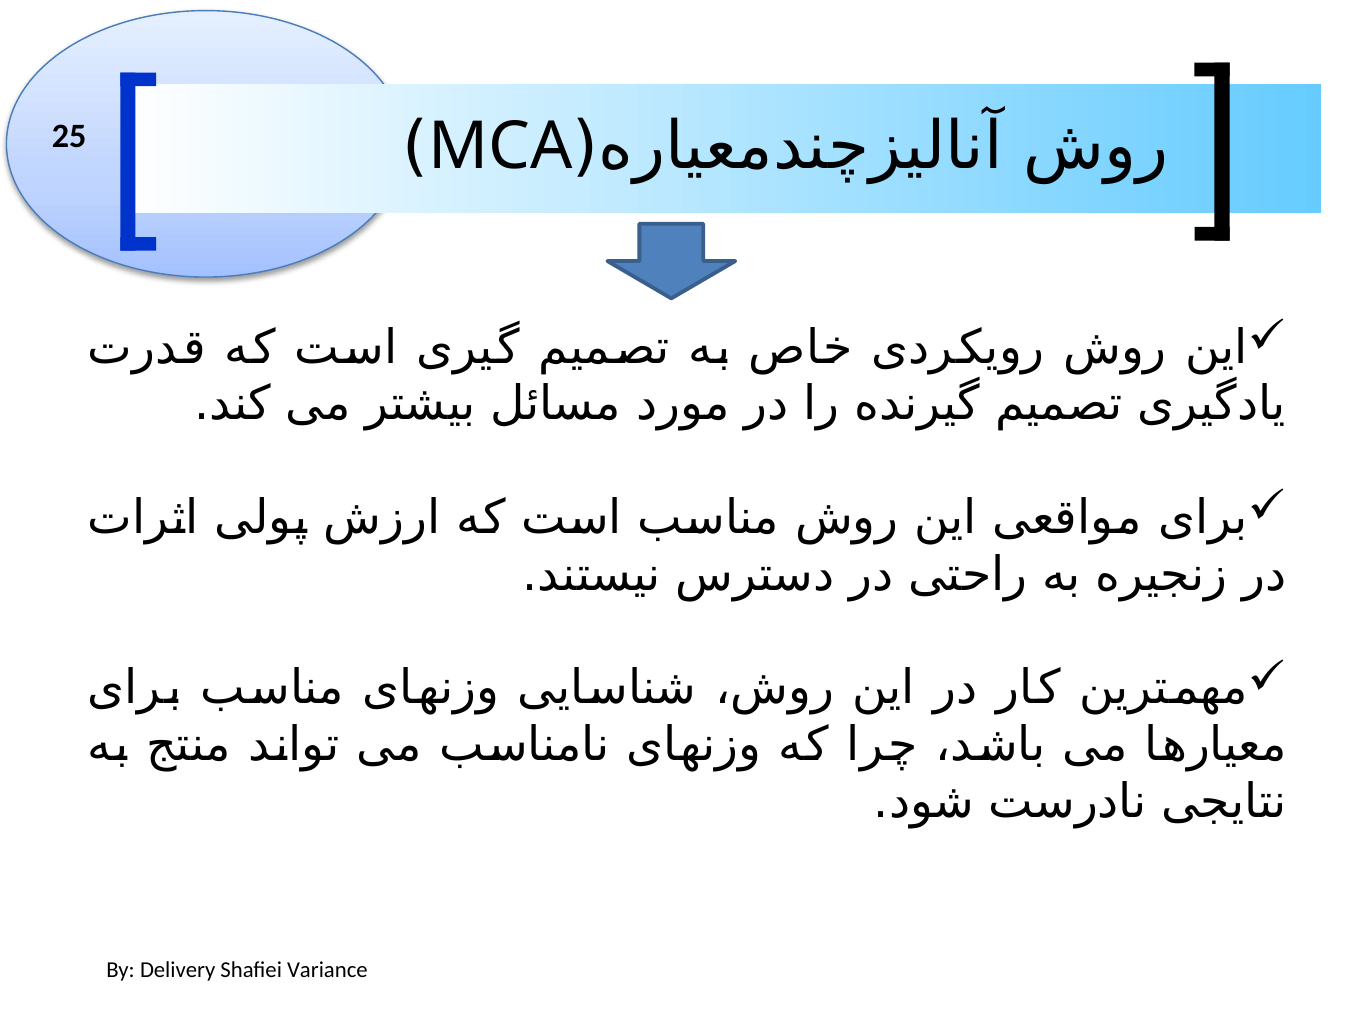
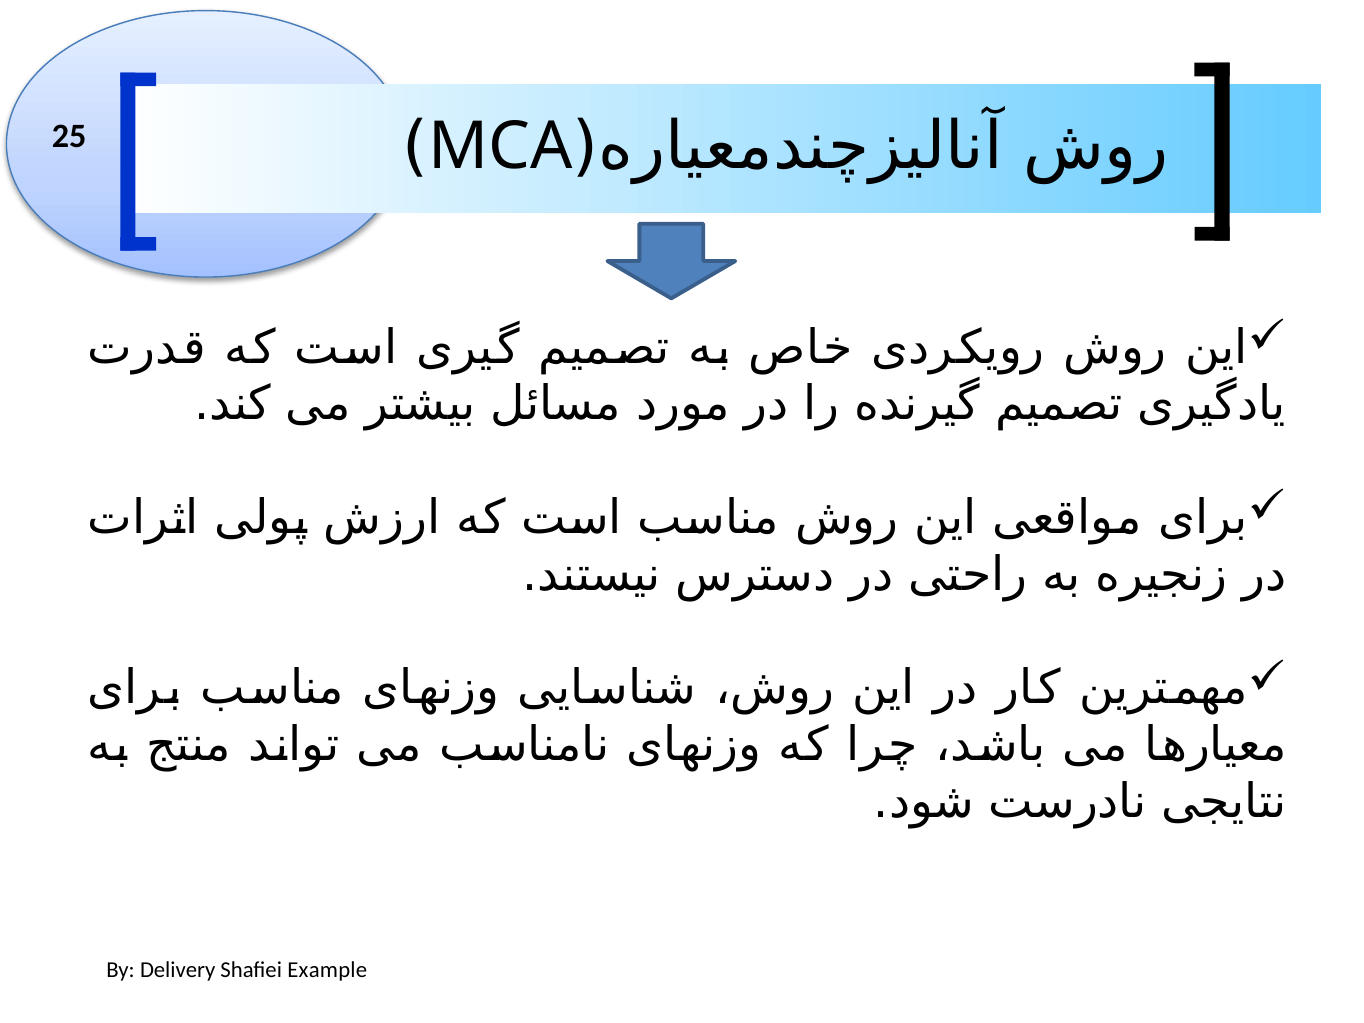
Variance: Variance -> Example
